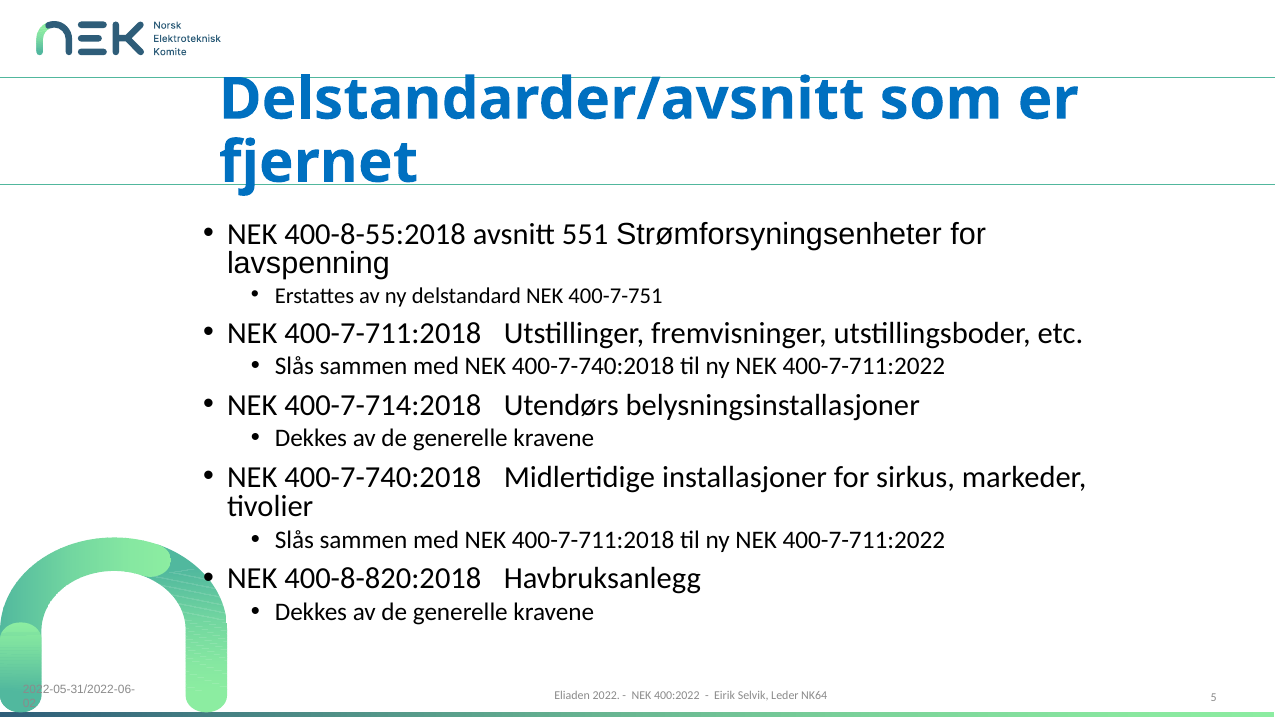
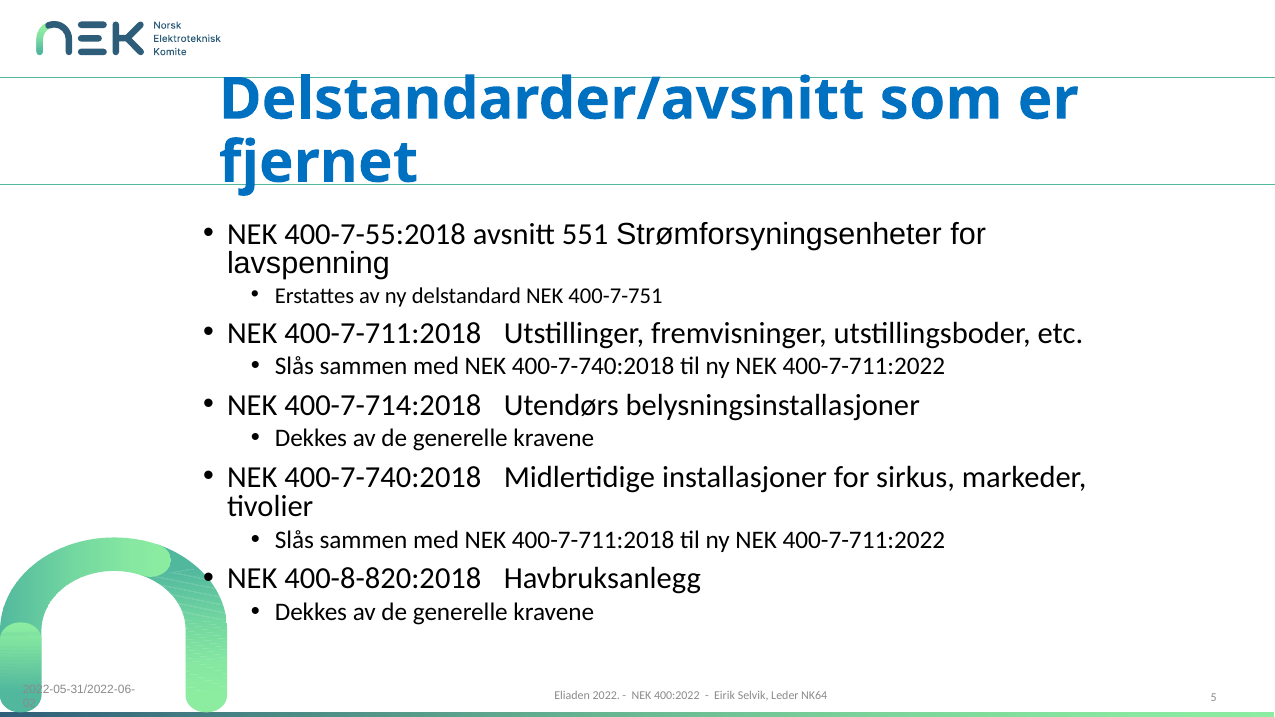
400-8-55:2018: 400-8-55:2018 -> 400-7-55:2018
